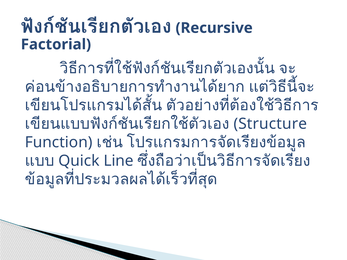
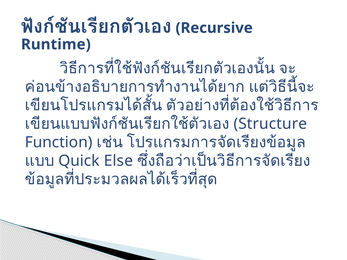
Factorial: Factorial -> Runtime
Line: Line -> Else
